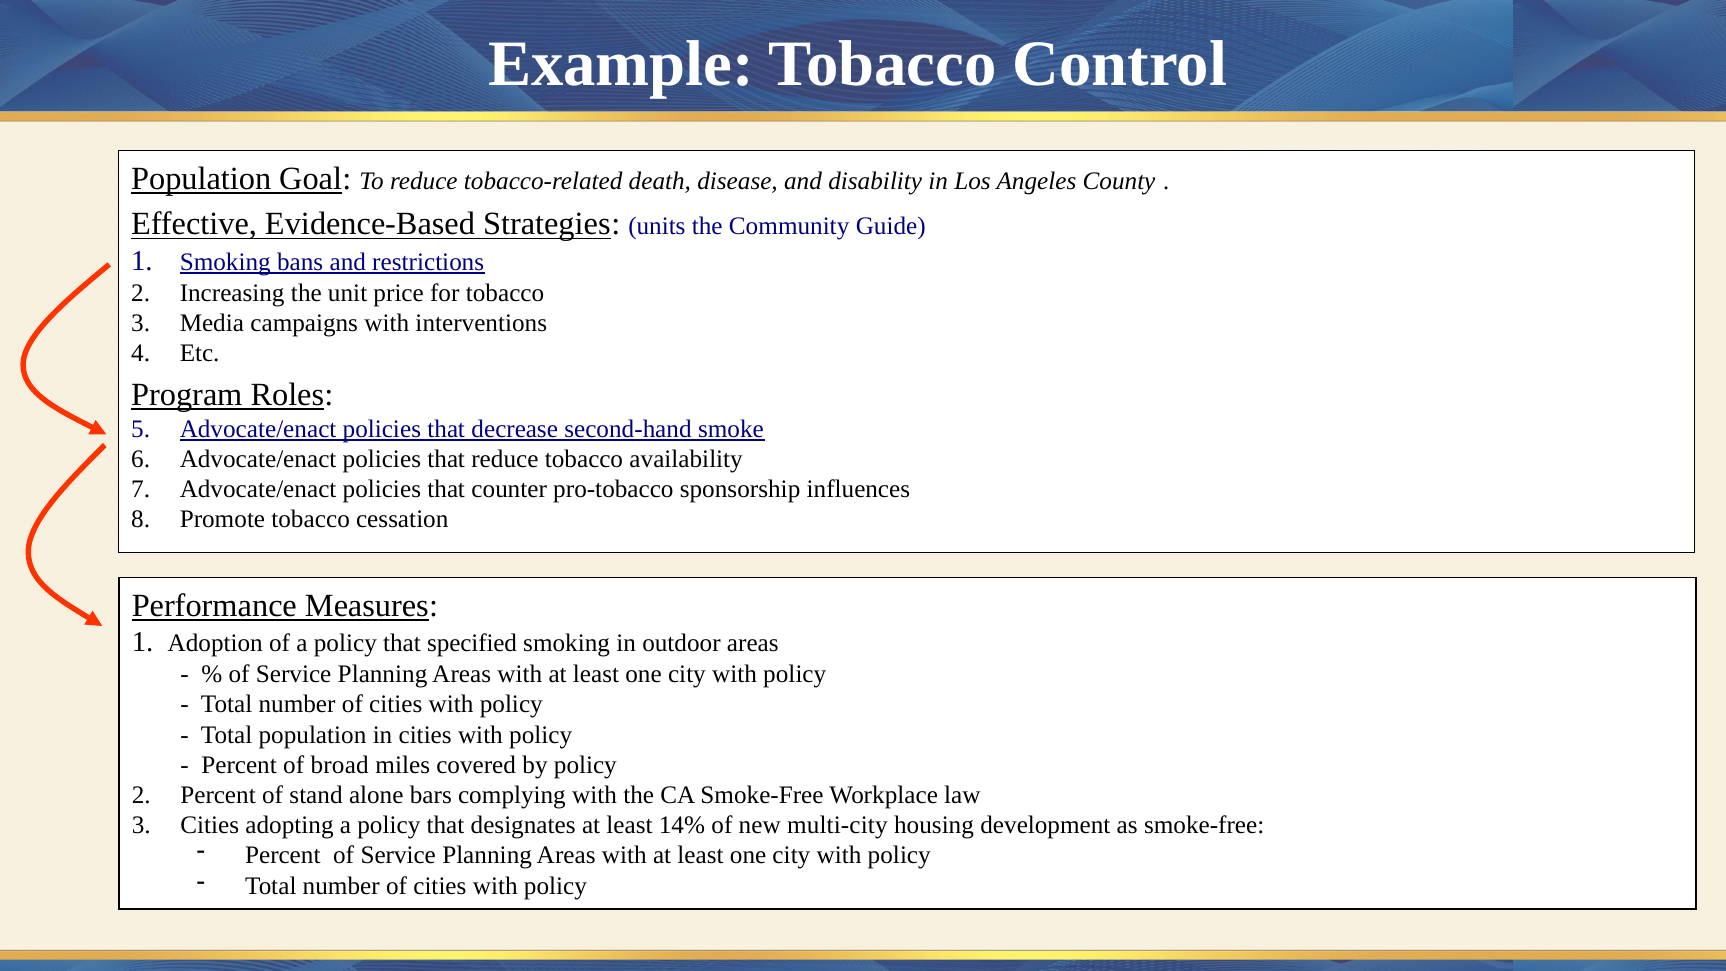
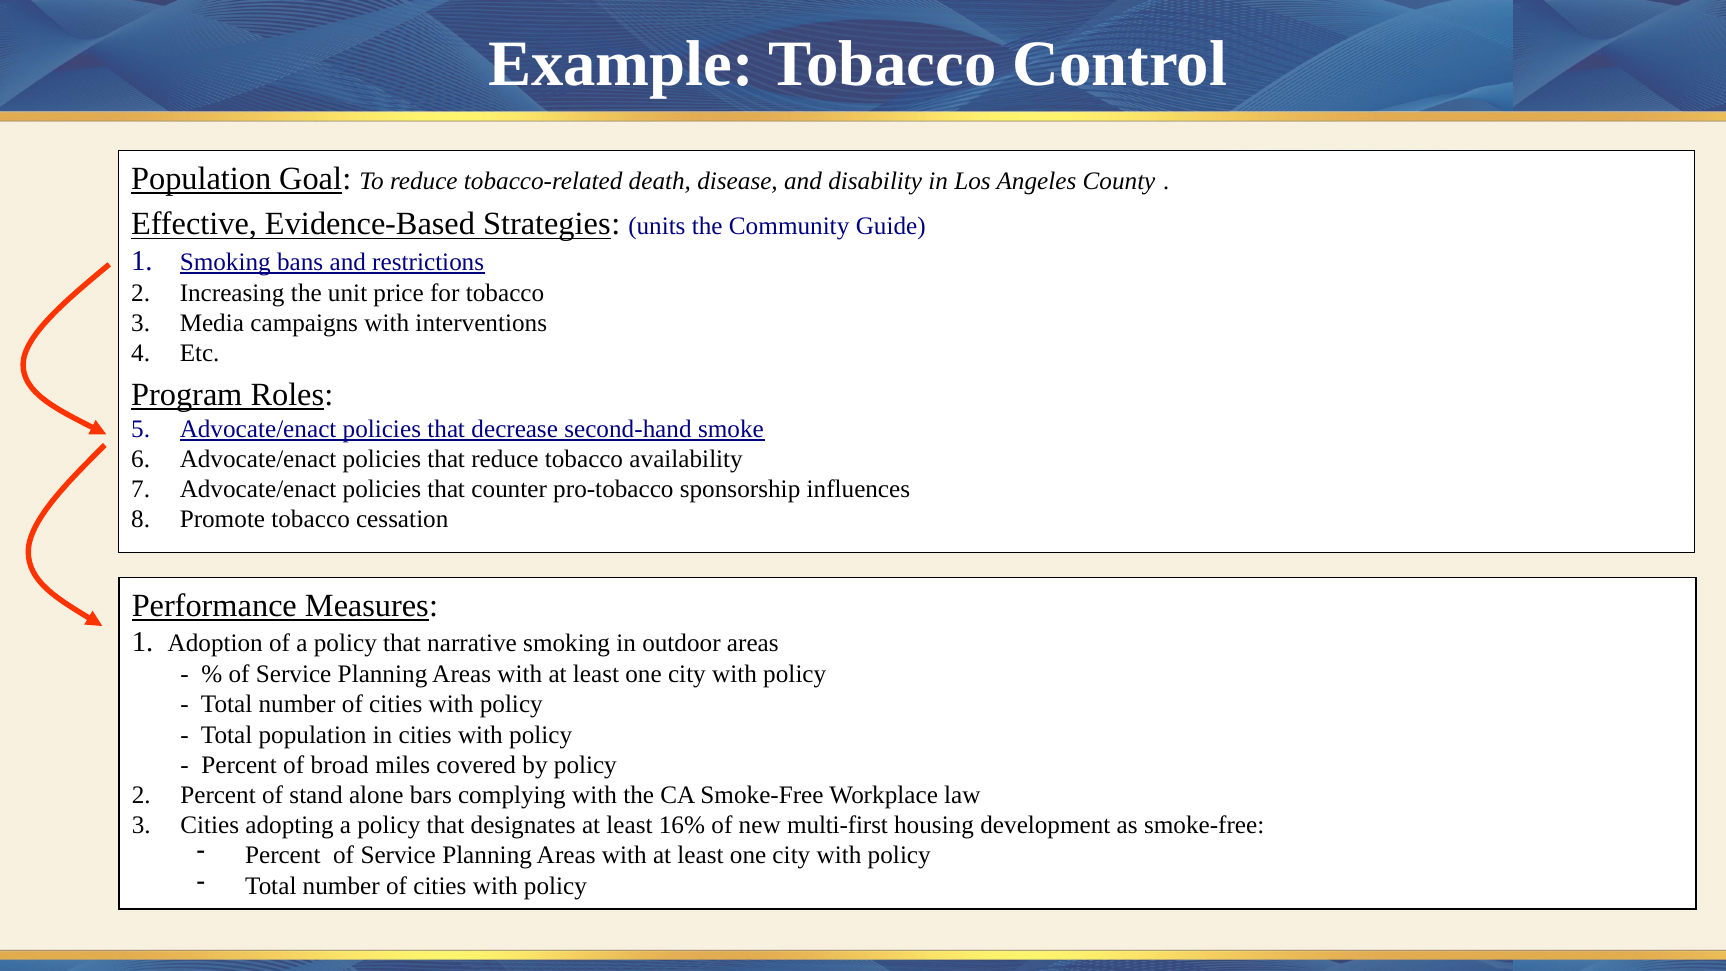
specified: specified -> narrative
14%: 14% -> 16%
multi-city: multi-city -> multi-first
